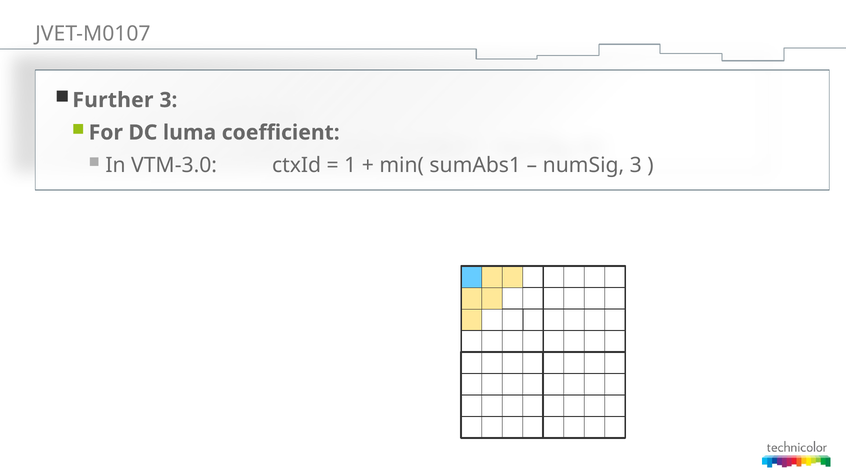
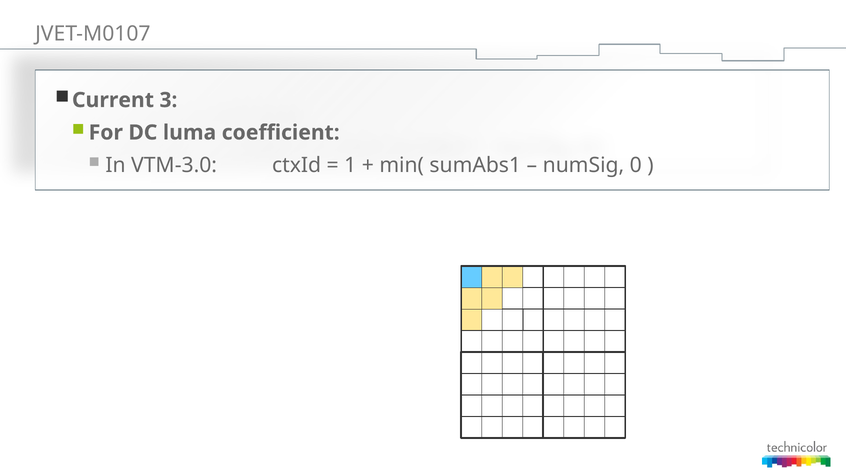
Further: Further -> Current
numSig 3: 3 -> 0
